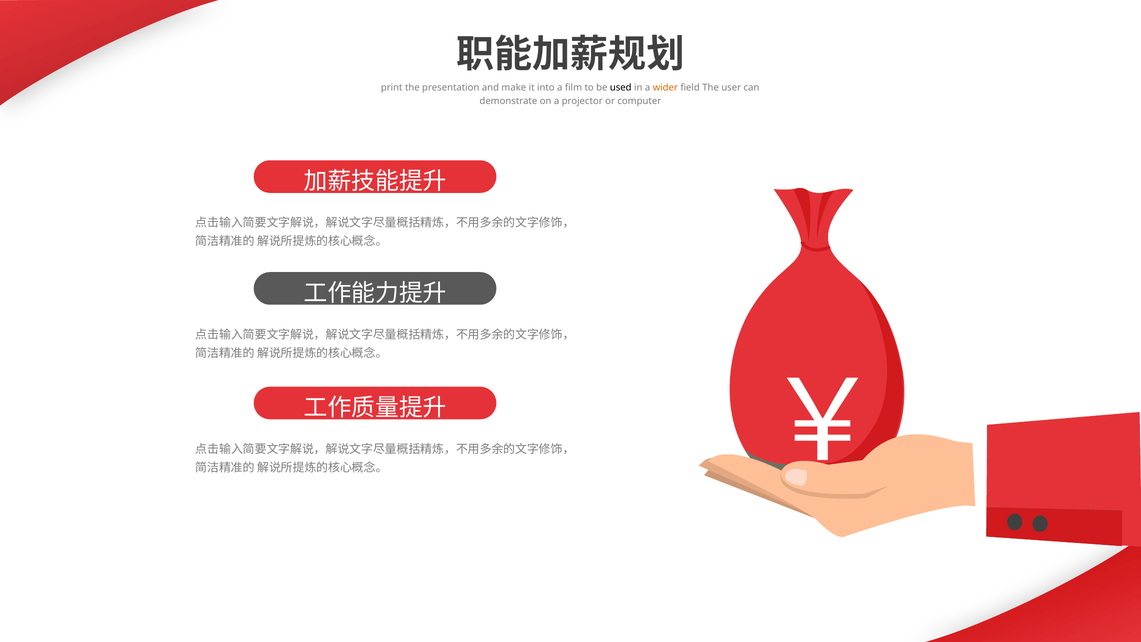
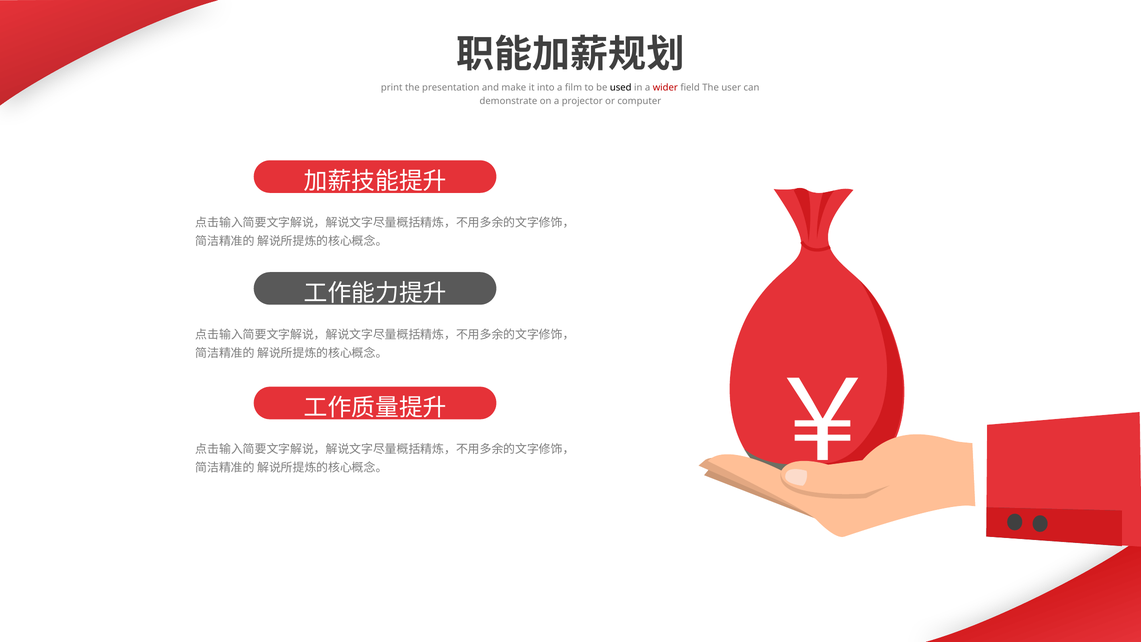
wider colour: orange -> red
